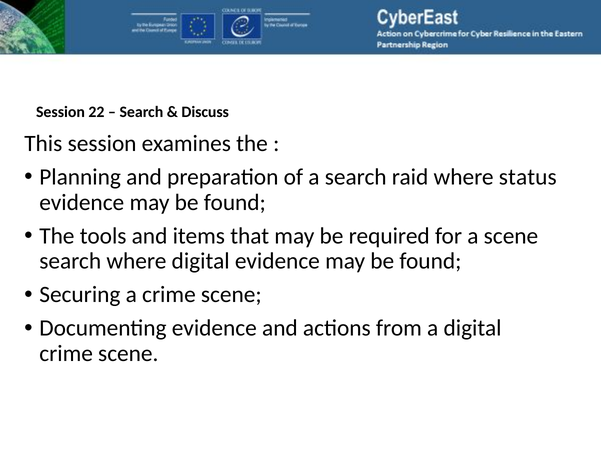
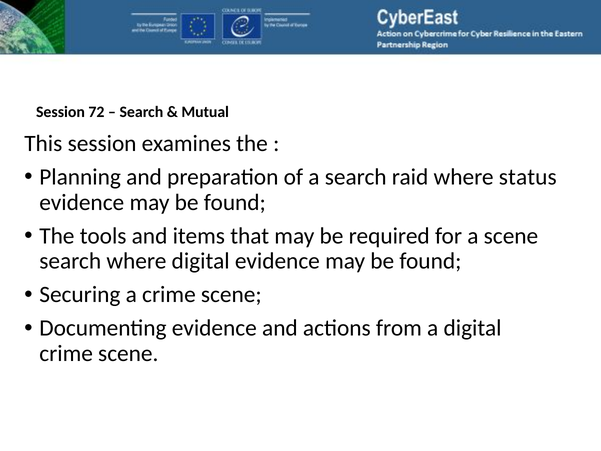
22: 22 -> 72
Discuss: Discuss -> Mutual
